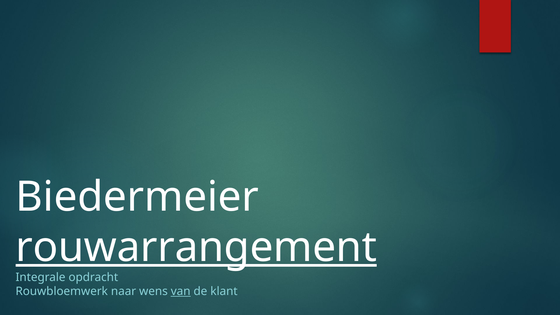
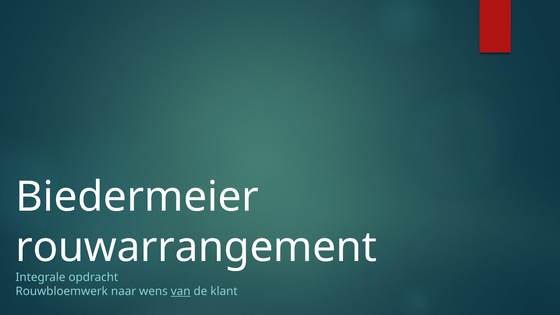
rouwarrangement underline: present -> none
